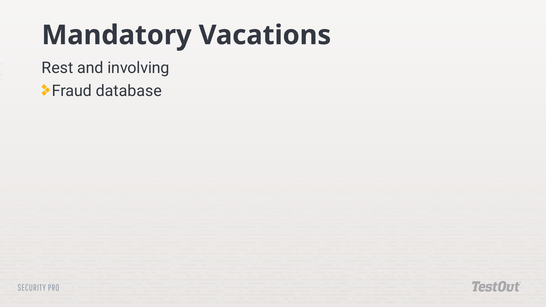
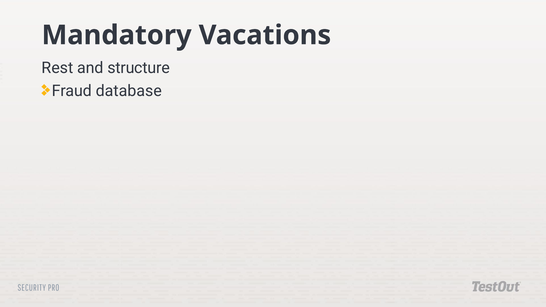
involving: involving -> structure
